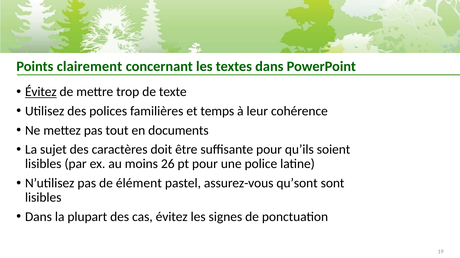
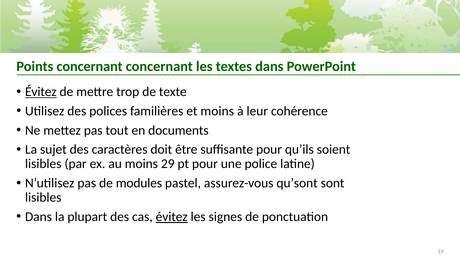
Points clairement: clairement -> concernant
et temps: temps -> moins
26: 26 -> 29
élément: élément -> modules
évitez at (172, 217) underline: none -> present
